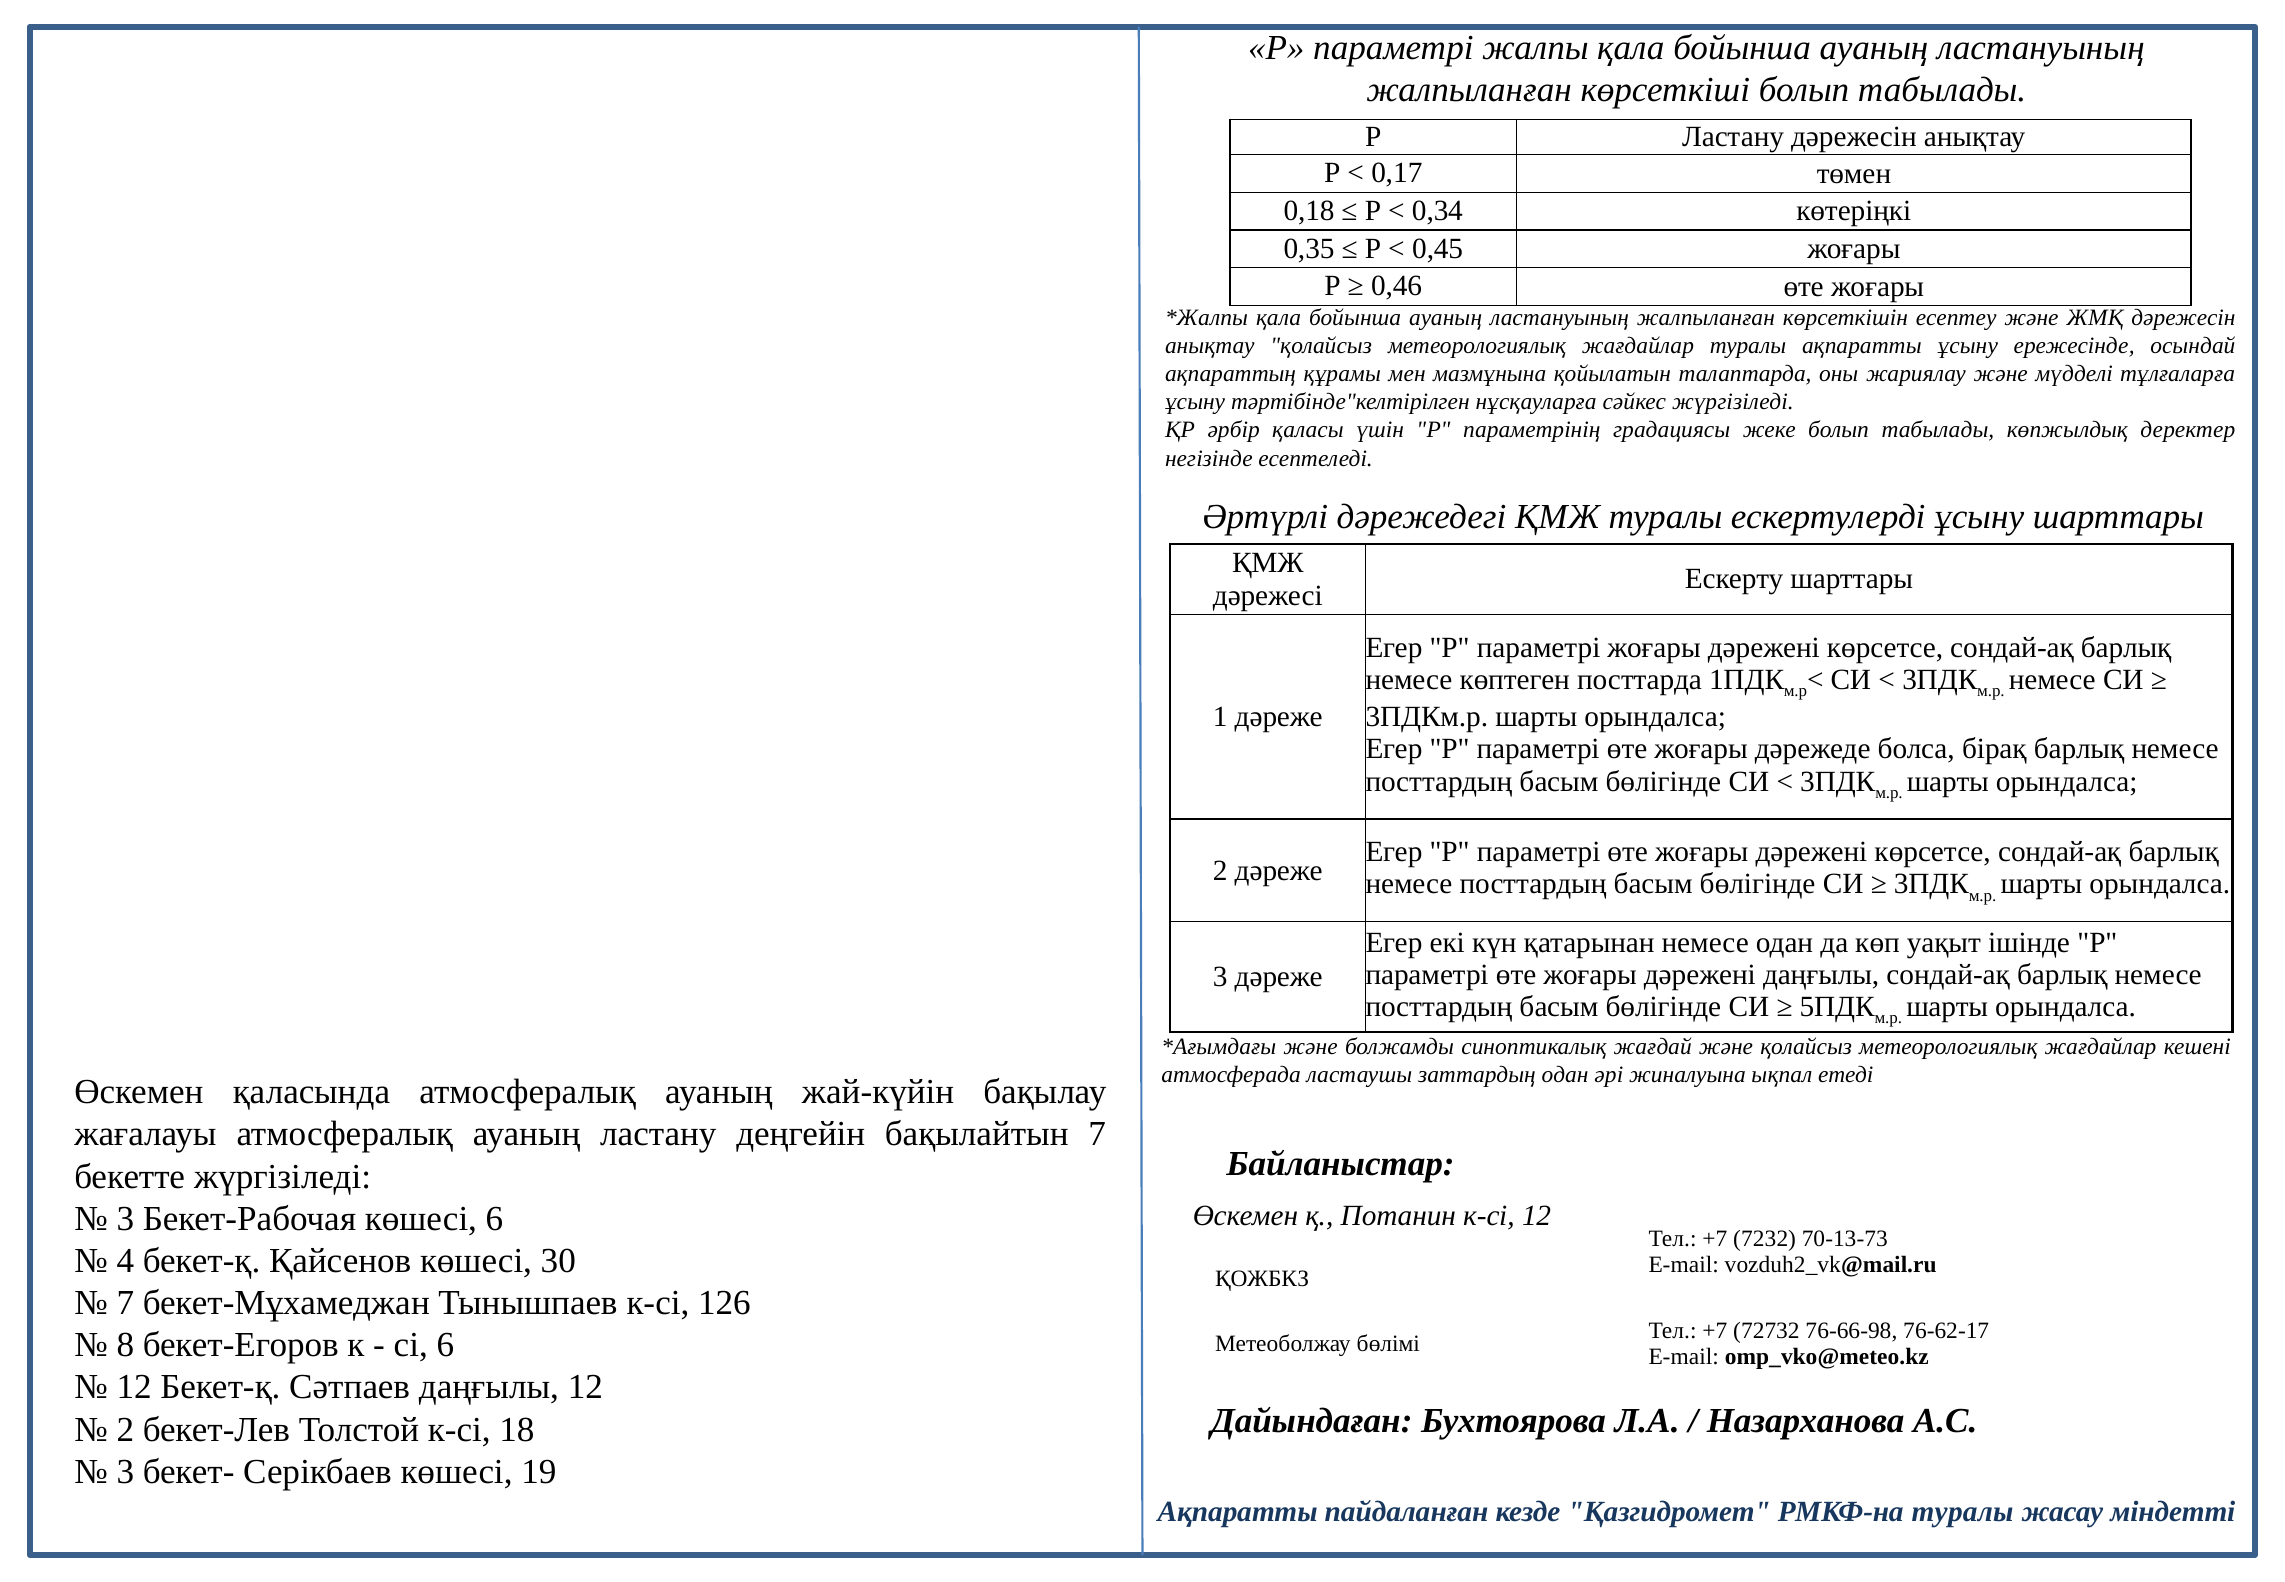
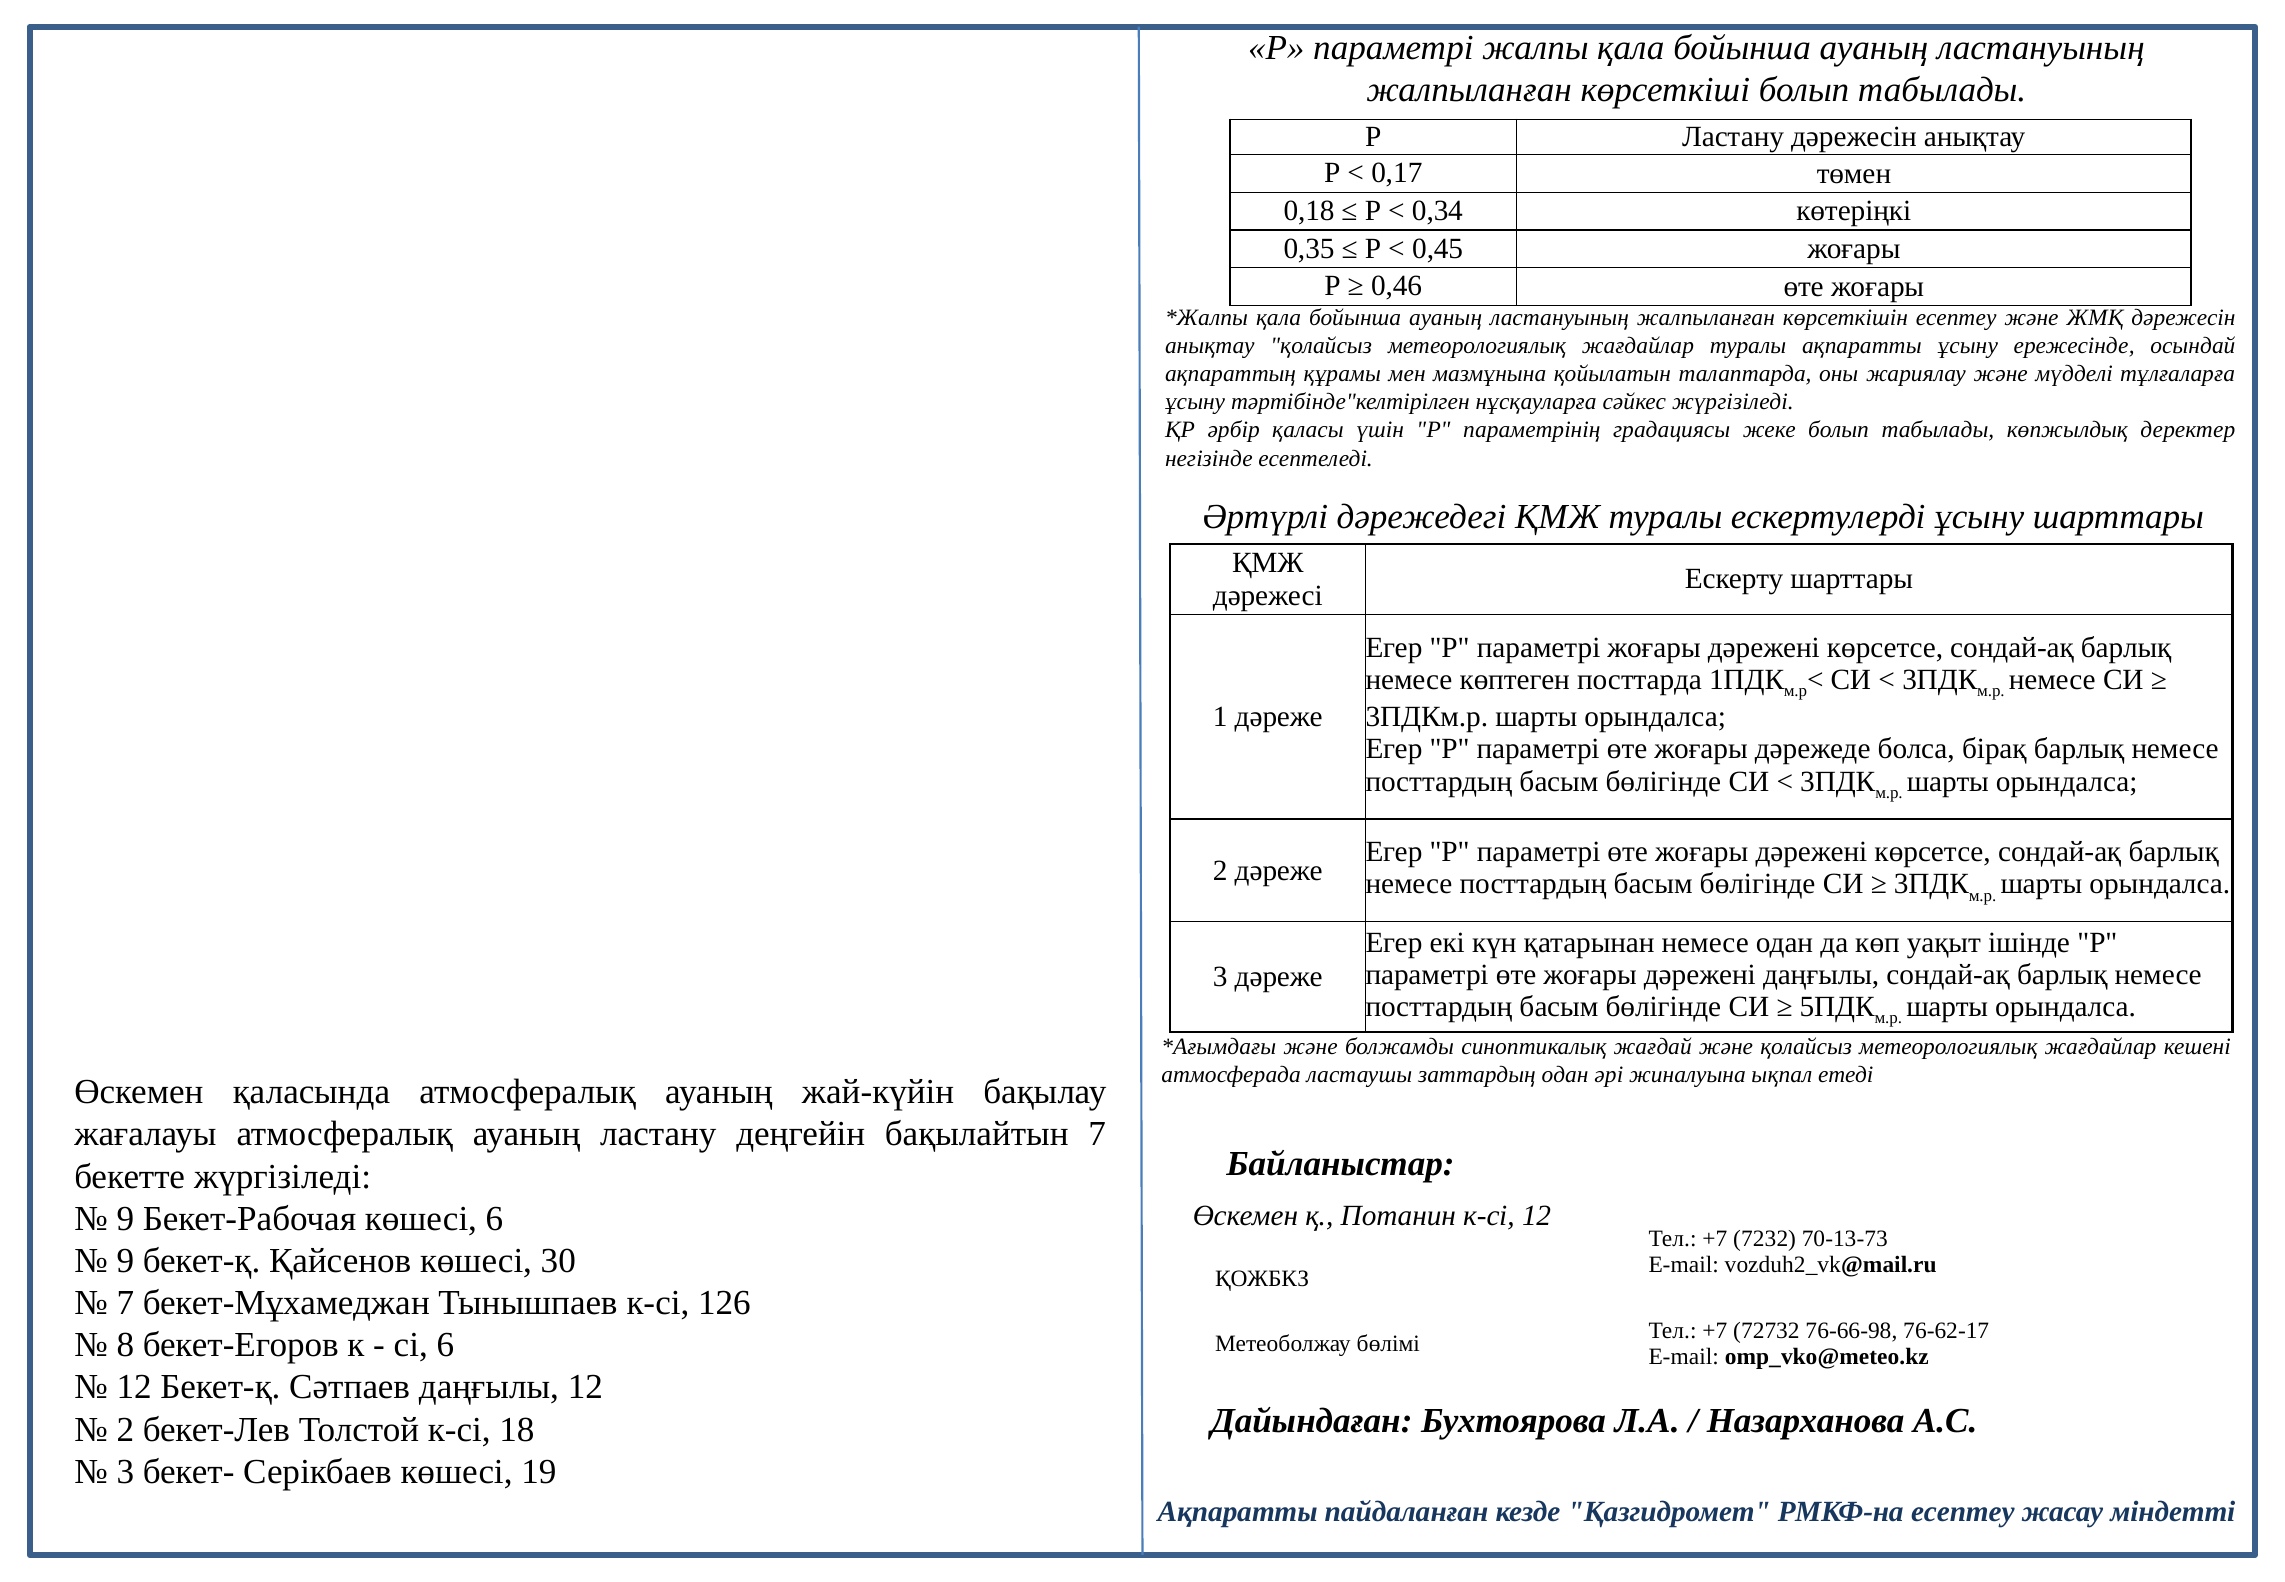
3 at (125, 1219): 3 -> 9
4 at (125, 1261): 4 -> 9
РМКФ-на туралы: туралы -> есептеу
